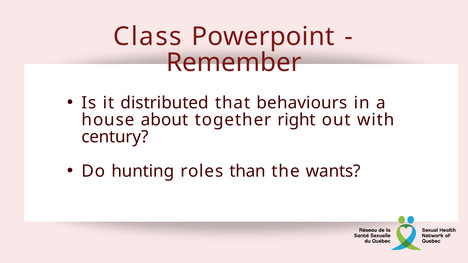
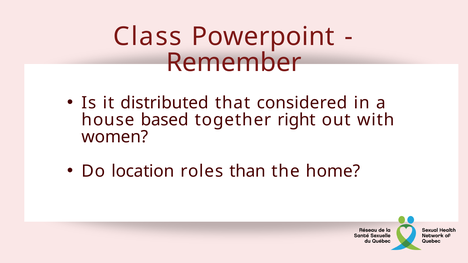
behaviours: behaviours -> considered
about: about -> based
century: century -> women
hunting: hunting -> location
wants: wants -> home
